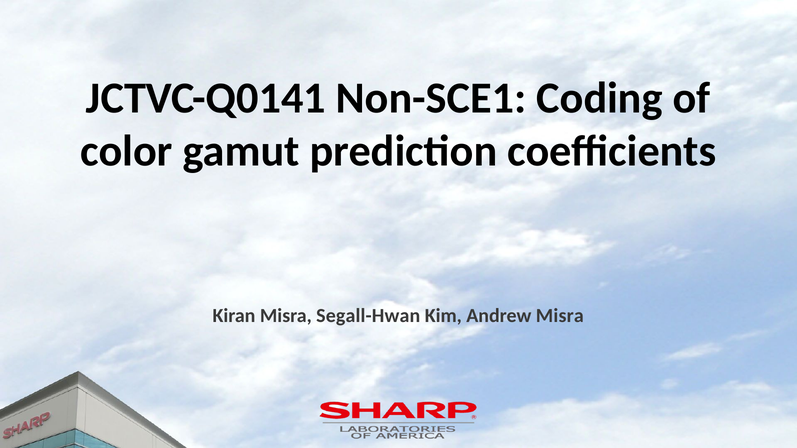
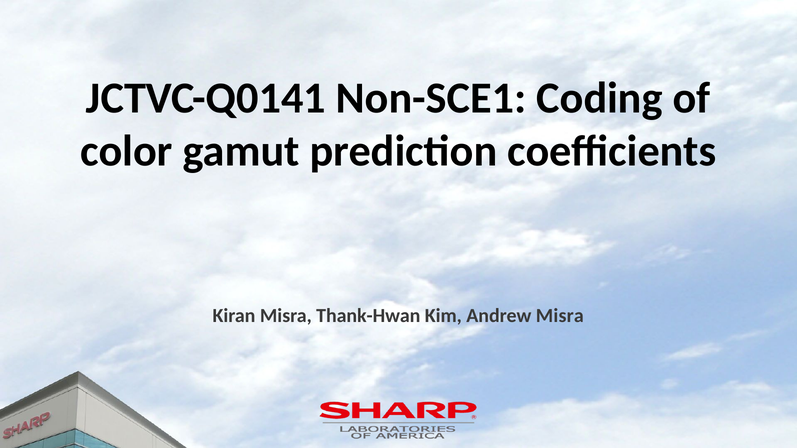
Segall-Hwan: Segall-Hwan -> Thank-Hwan
